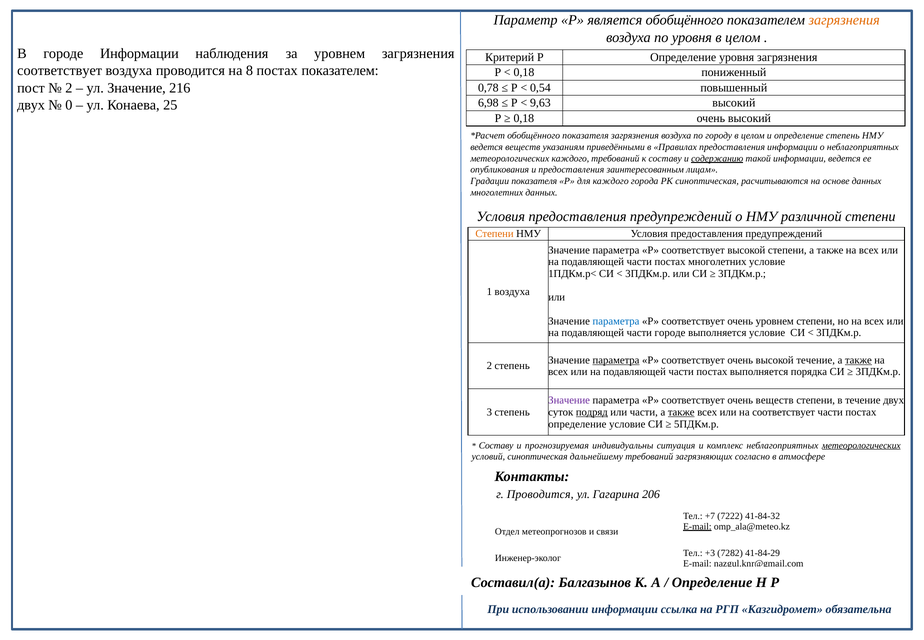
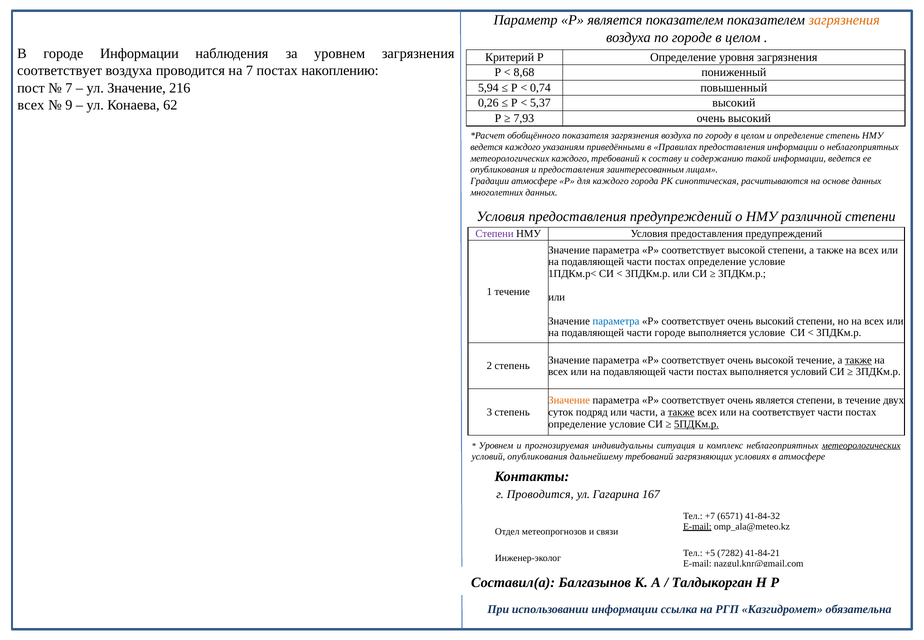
является обобщённого: обобщённого -> показателем
по уровня: уровня -> городе
на 8: 8 -> 7
постах показателем: показателем -> накоплению
0,18 at (524, 72): 0,18 -> 8,68
2 at (69, 88): 2 -> 7
0,78: 0,78 -> 5,94
0,54: 0,54 -> 0,74
6,98: 6,98 -> 0,26
9,63: 9,63 -> 5,37
двух at (31, 105): двух -> всех
0: 0 -> 9
25: 25 -> 62
0,18 at (524, 118): 0,18 -> 7,93
ведется веществ: веществ -> каждого
содержанию underline: present -> none
Градации показателя: показателя -> атмосфере
Степени at (495, 234) colour: orange -> purple
подавляющей части постах многолетних: многолетних -> определение
1 воздуха: воздуха -> течение
соответствует очень уровнем: уровнем -> высокий
параметра at (616, 360) underline: present -> none
выполняется порядка: порядка -> условий
Значение at (569, 400) colour: purple -> orange
очень веществ: веществ -> является
подряд underline: present -> none
5ПДКм.р underline: none -> present
Составу at (496, 445): Составу -> Уровнем
условий синоптическая: синоптическая -> опубликования
согласно: согласно -> условиях
206: 206 -> 167
7222: 7222 -> 6571
+3: +3 -> +5
41-84-29: 41-84-29 -> 41-84-21
Определение at (712, 582): Определение -> Талдыкорган
